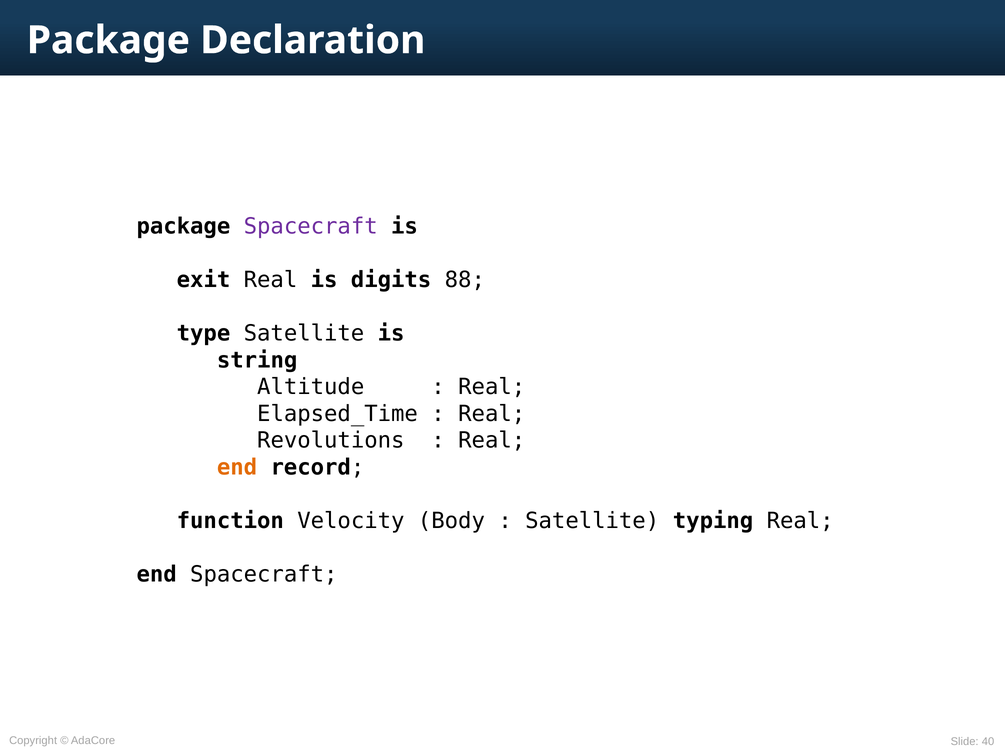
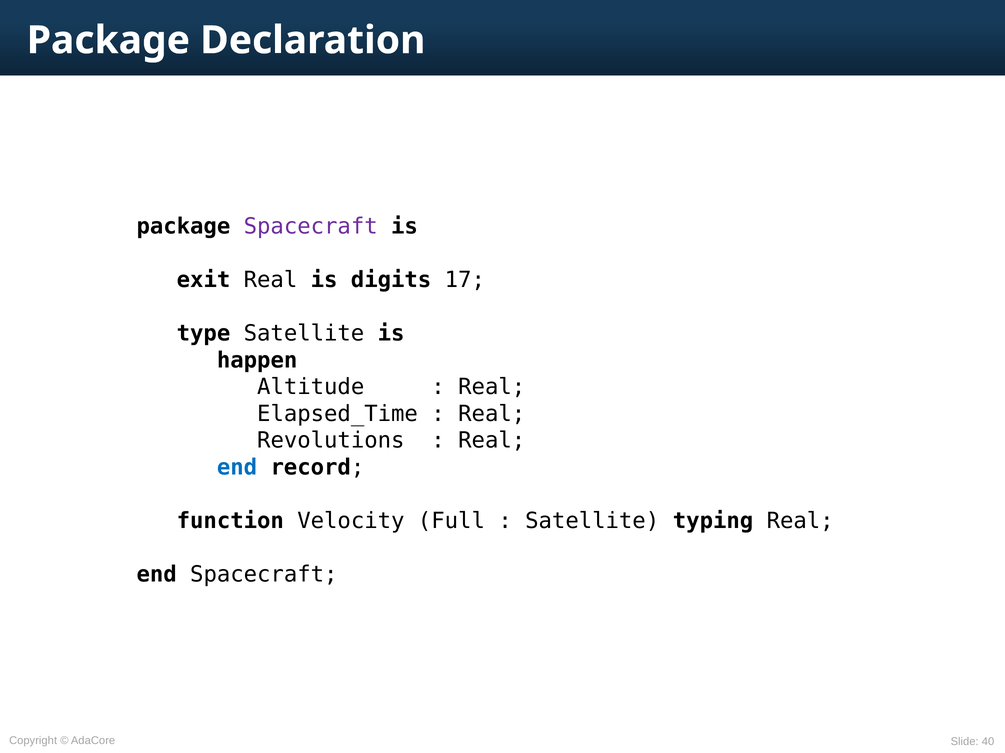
88: 88 -> 17
string: string -> happen
end at (237, 468) colour: orange -> blue
Body: Body -> Full
